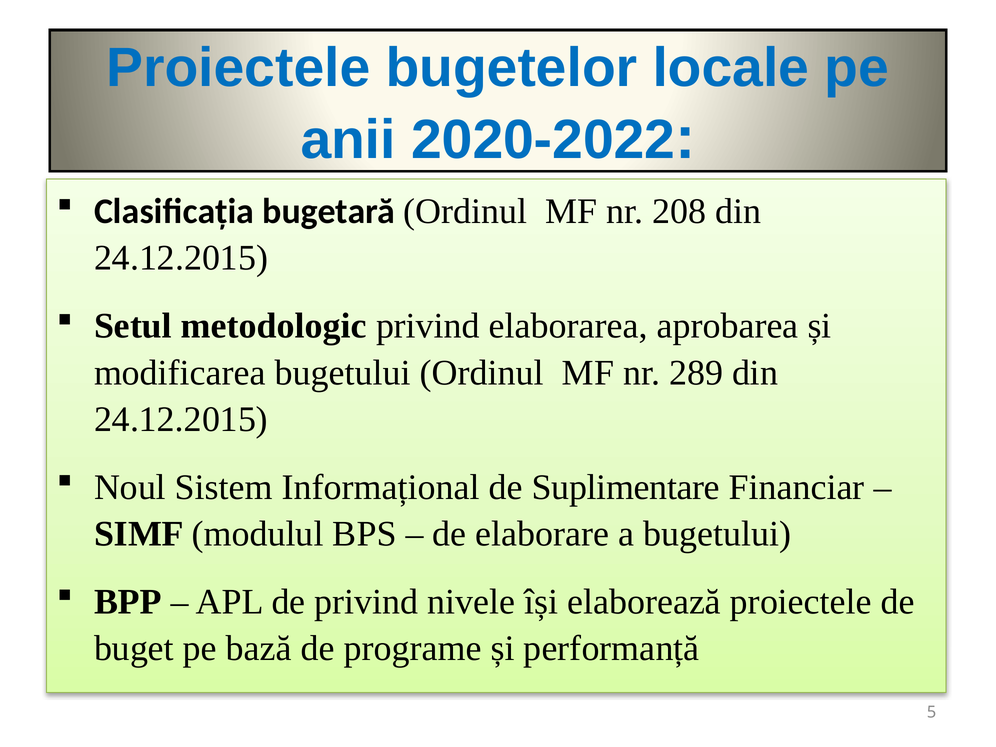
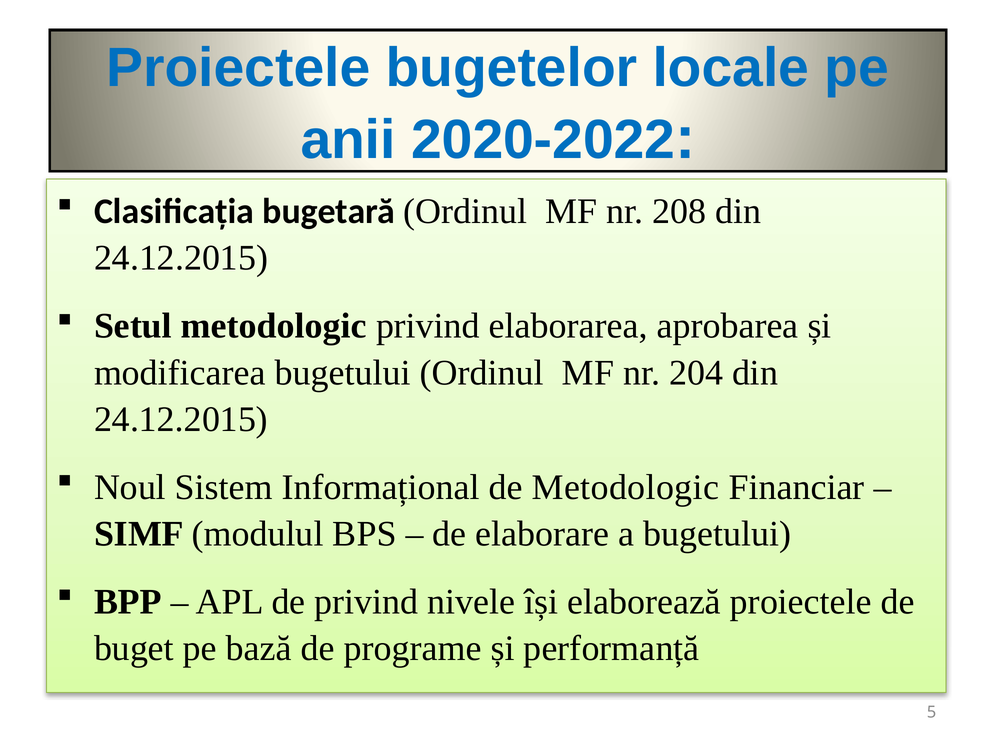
289: 289 -> 204
de Suplimentare: Suplimentare -> Metodologic
